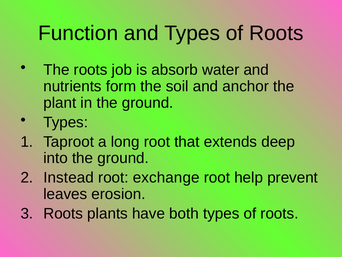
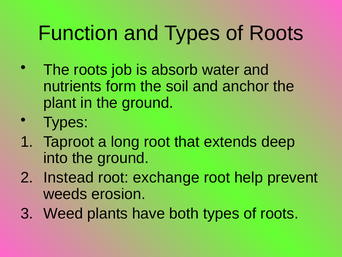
leaves: leaves -> weeds
Roots at (63, 213): Roots -> Weed
